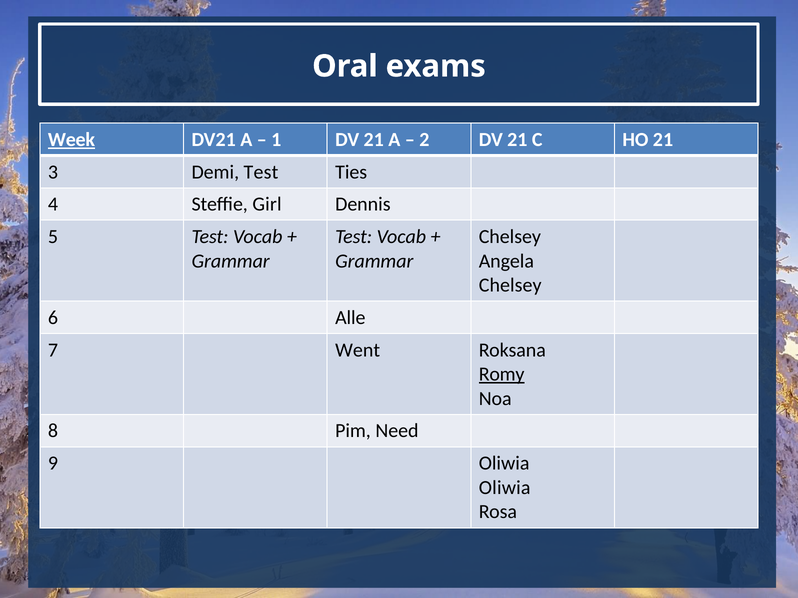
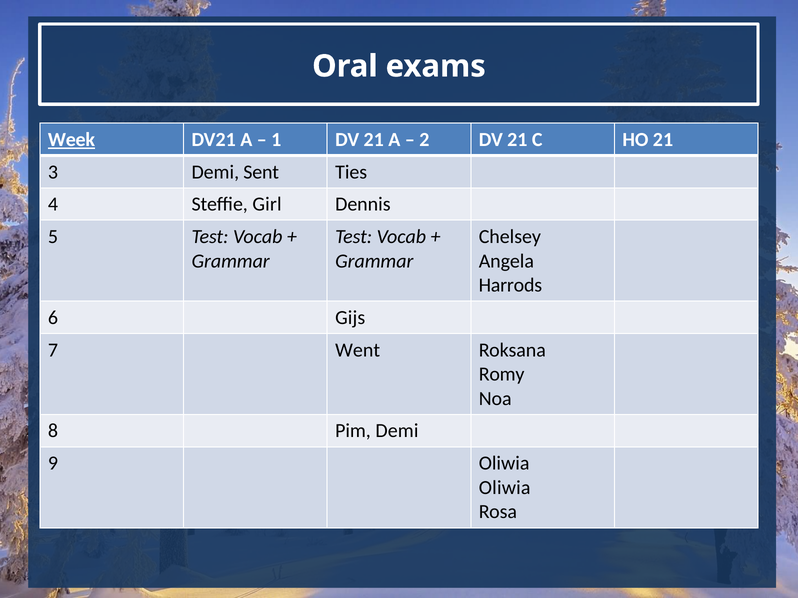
Demi Test: Test -> Sent
Chelsey at (510, 286): Chelsey -> Harrods
Alle: Alle -> Gijs
Romy underline: present -> none
Pim Need: Need -> Demi
